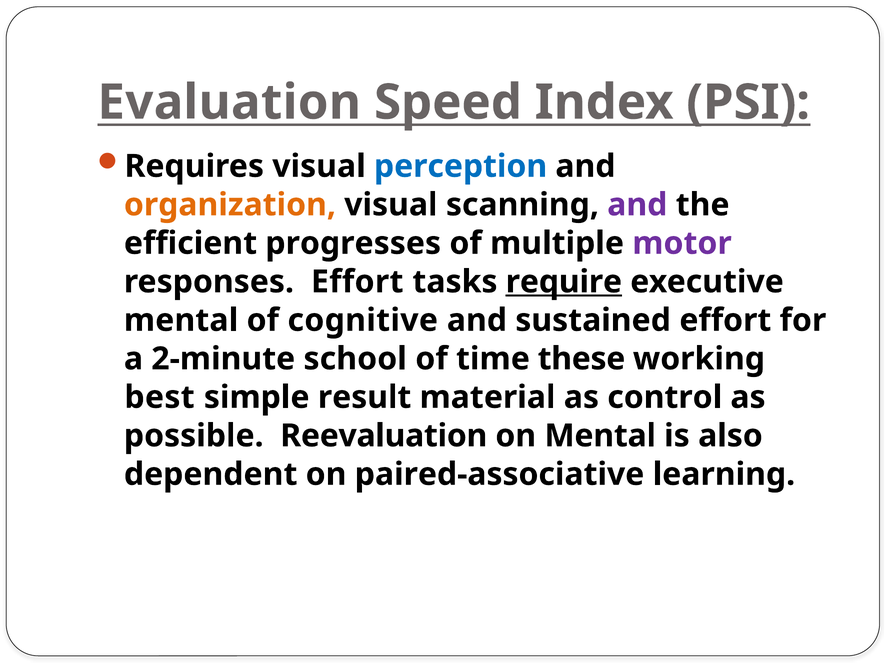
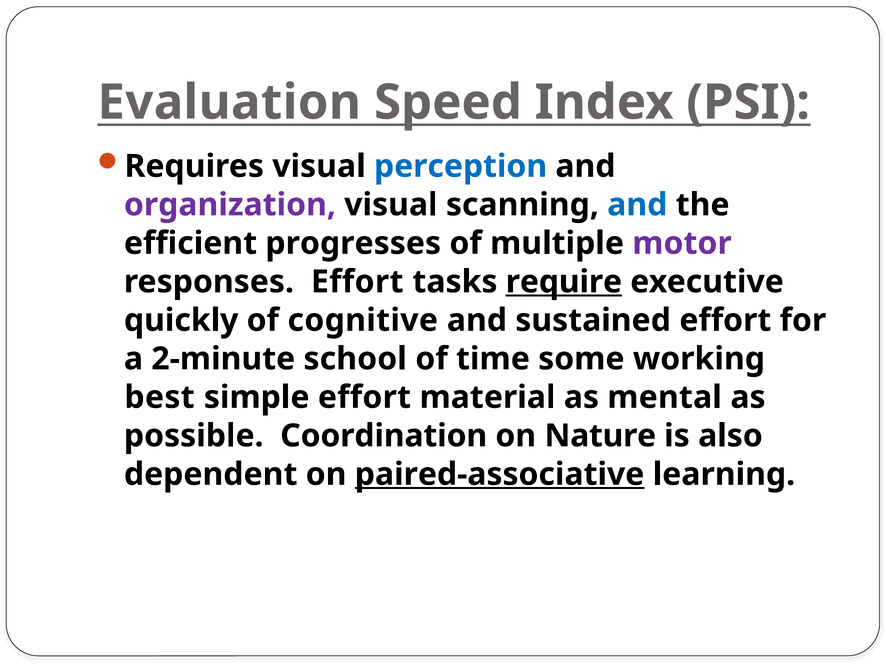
organization colour: orange -> purple
and at (637, 205) colour: purple -> blue
mental at (181, 320): mental -> quickly
these: these -> some
simple result: result -> effort
control: control -> mental
Reevaluation: Reevaluation -> Coordination
on Mental: Mental -> Nature
paired-associative underline: none -> present
